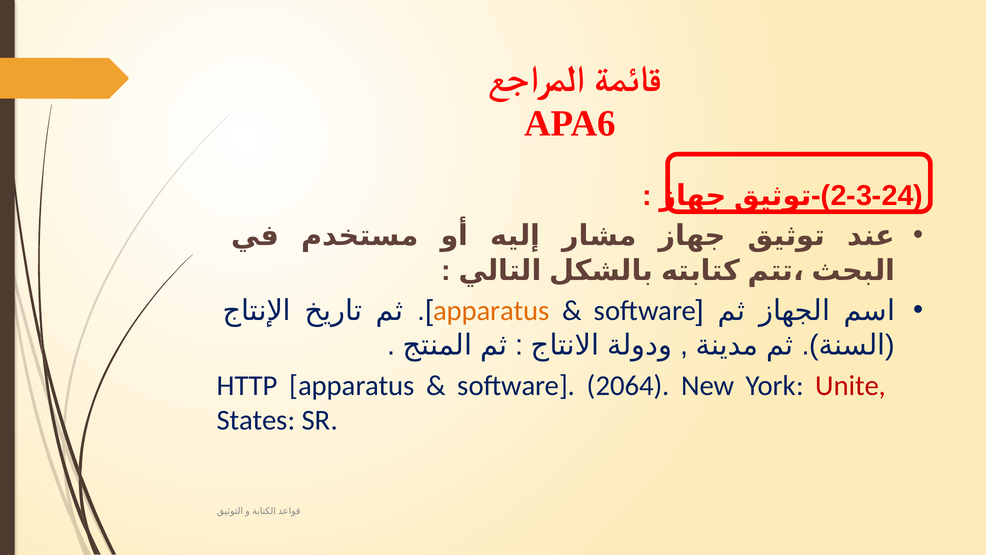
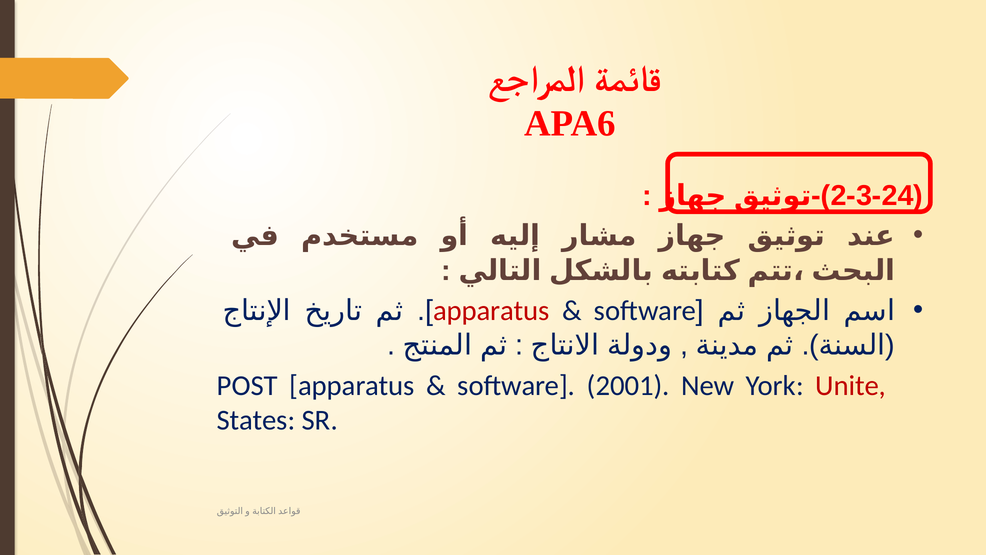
apparatus at (491, 311) colour: orange -> red
HTTP: HTTP -> POST
2064: 2064 -> 2001
